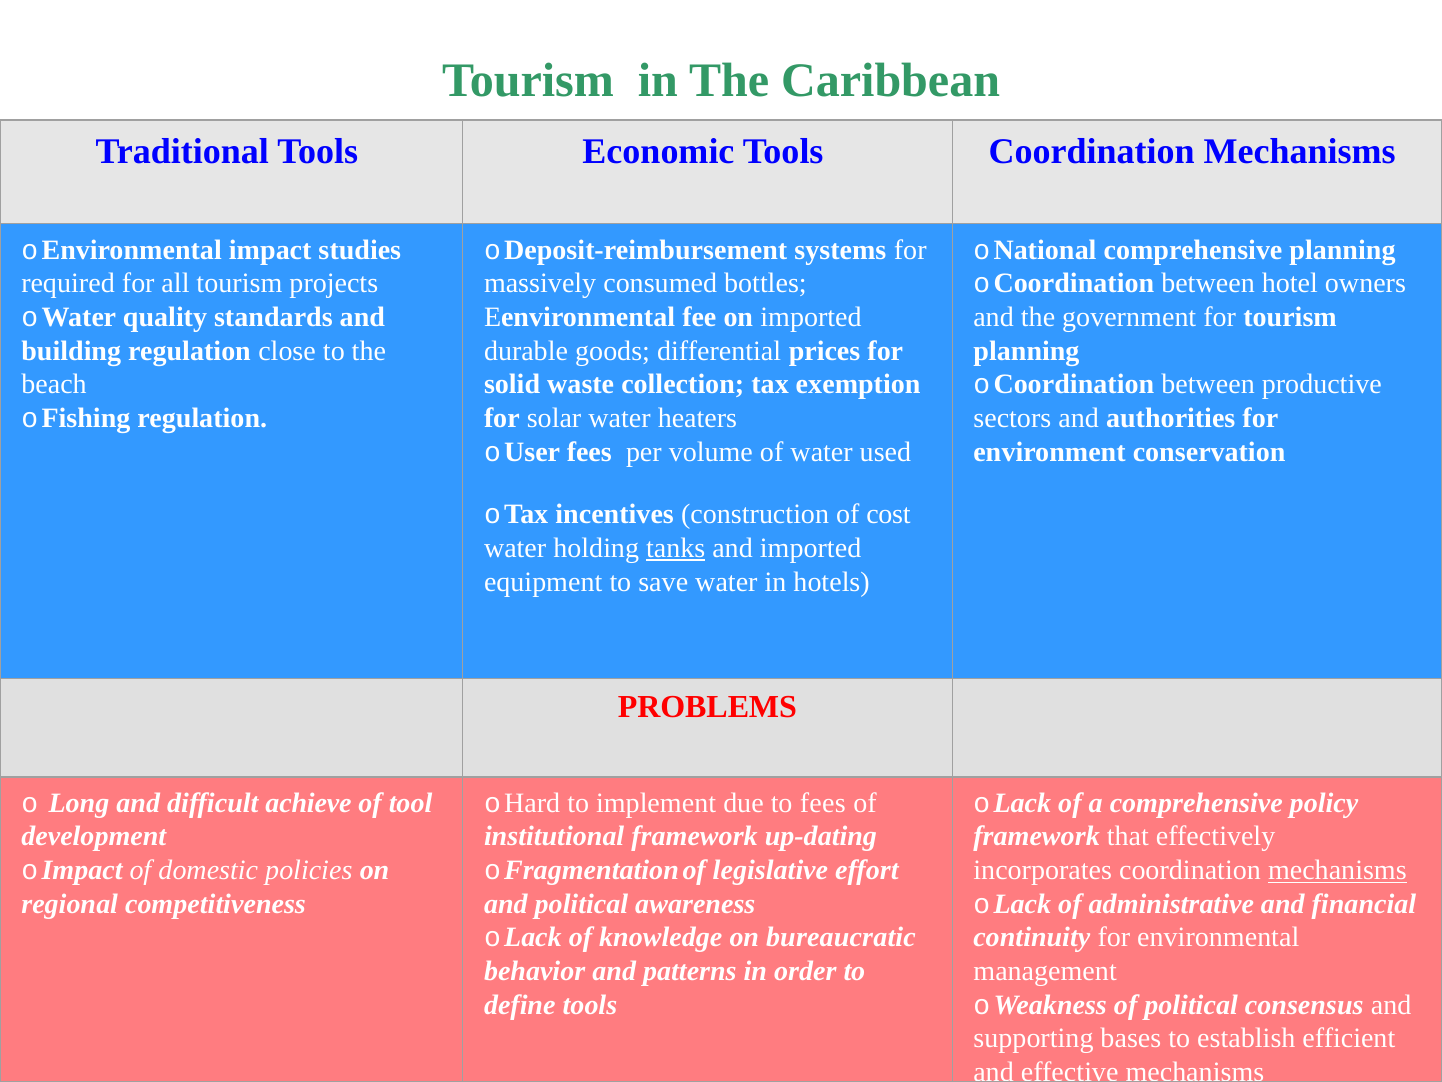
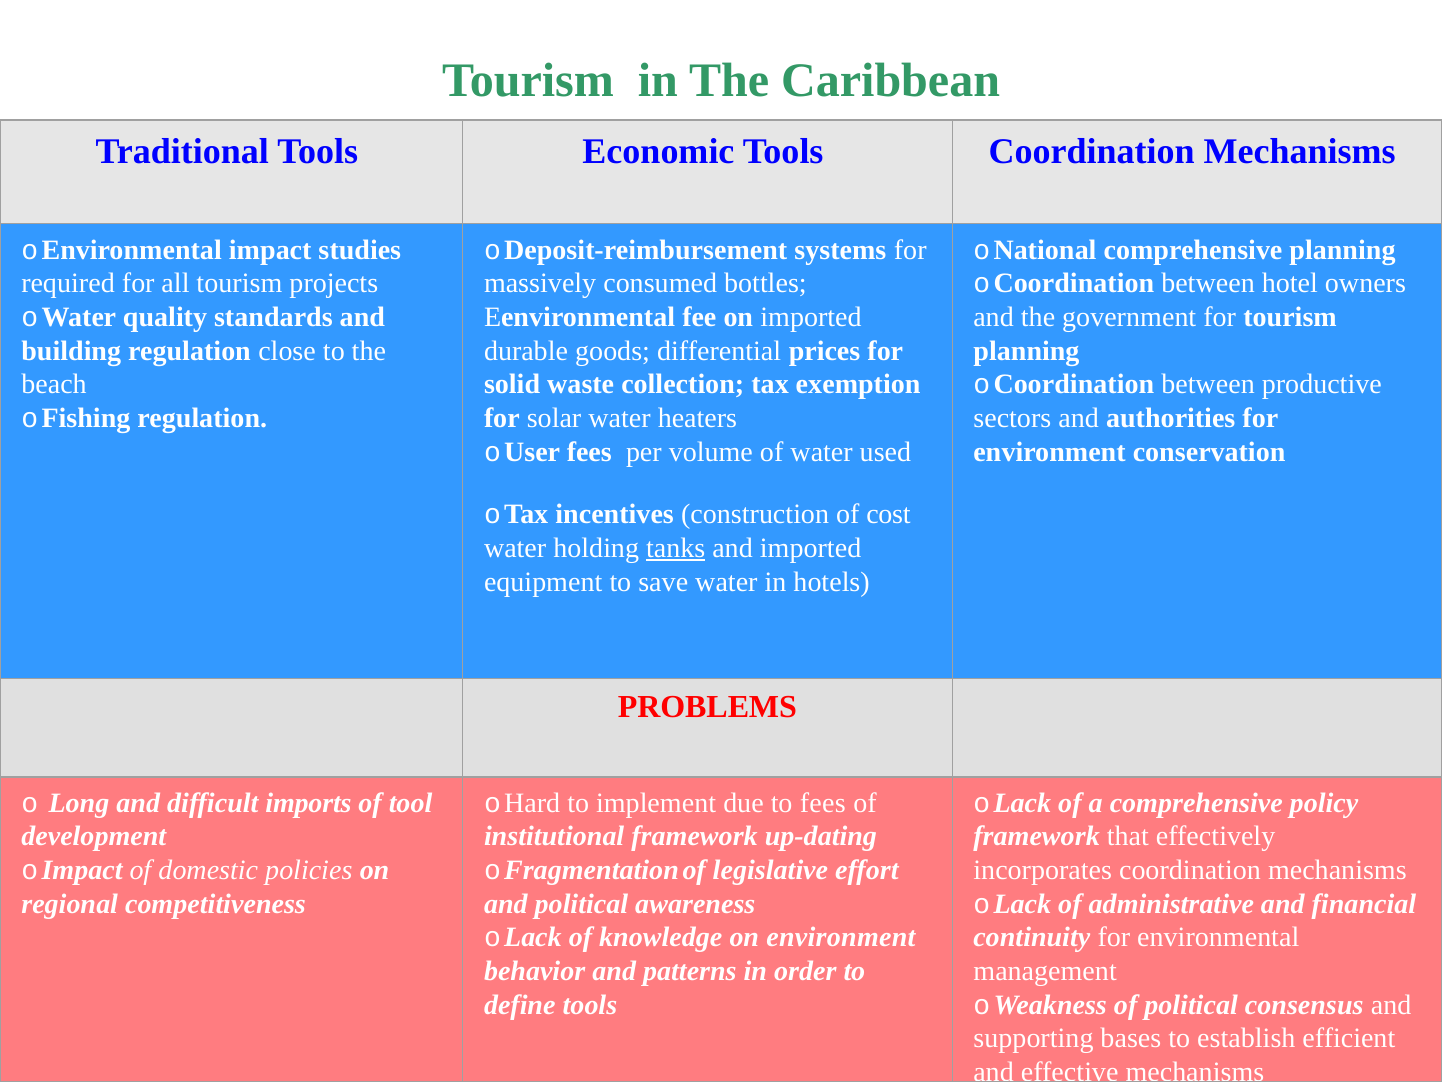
achieve: achieve -> imports
mechanisms at (1337, 870) underline: present -> none
on bureaucratic: bureaucratic -> environment
